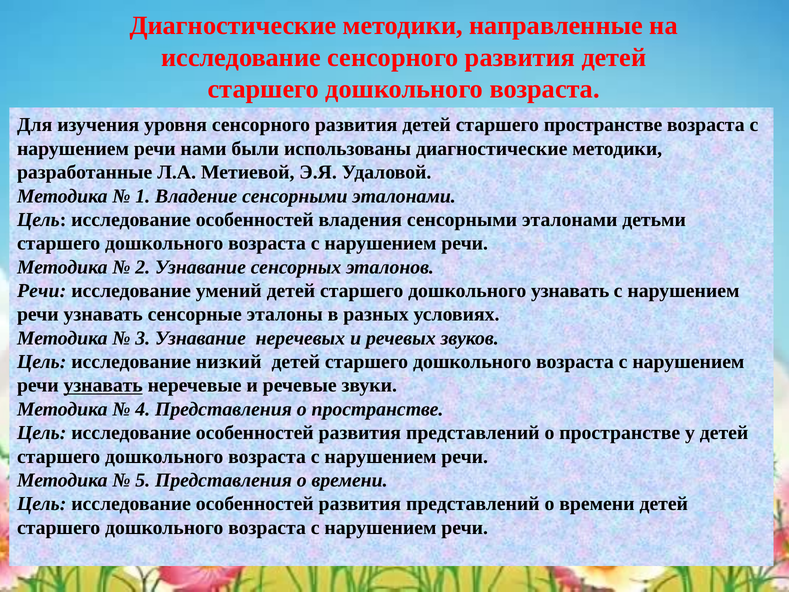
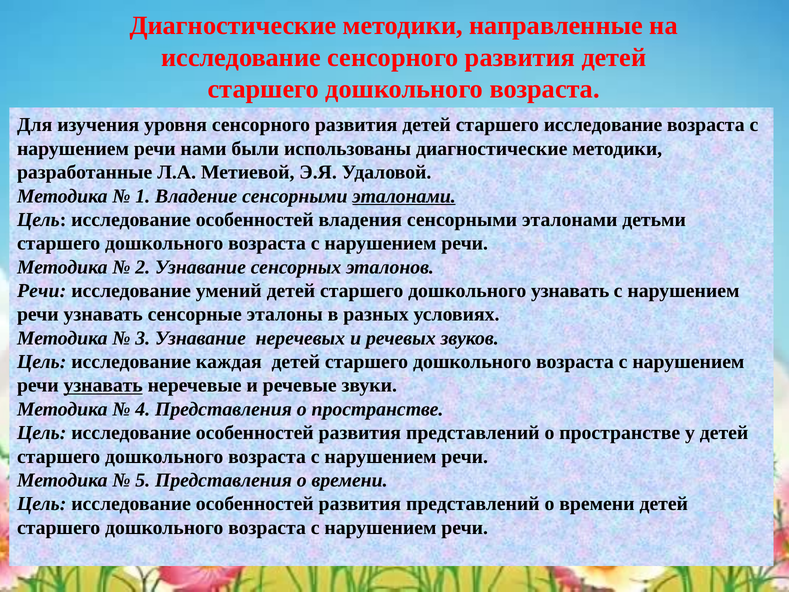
старшего пространстве: пространстве -> исследование
эталонами at (404, 196) underline: none -> present
низкий: низкий -> каждая
